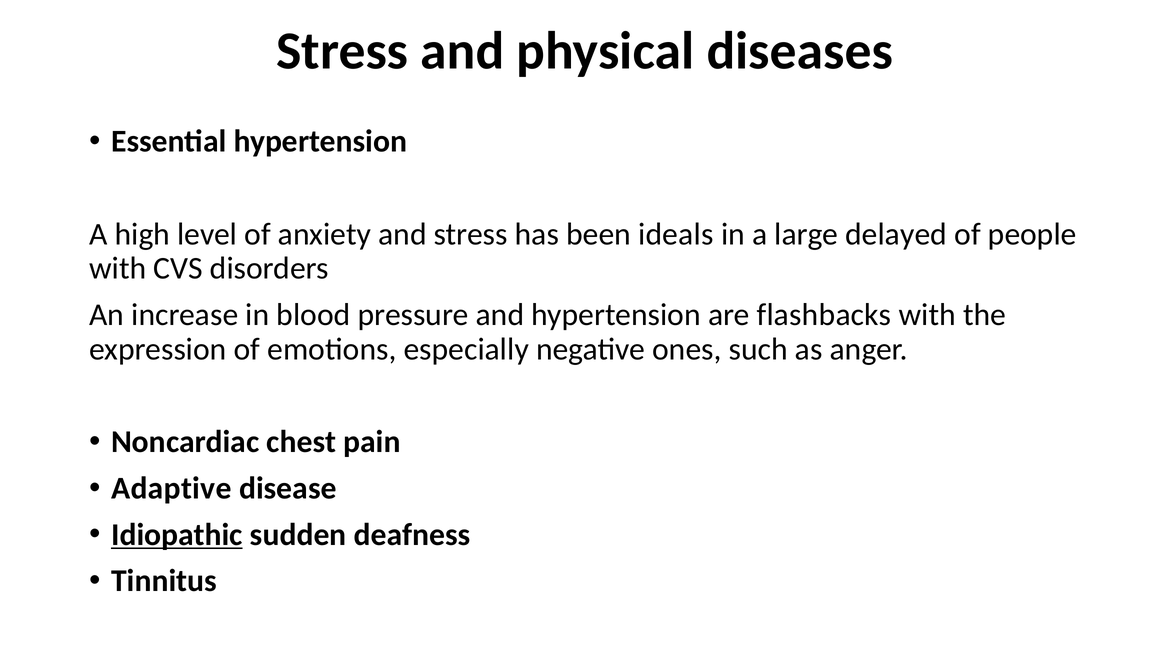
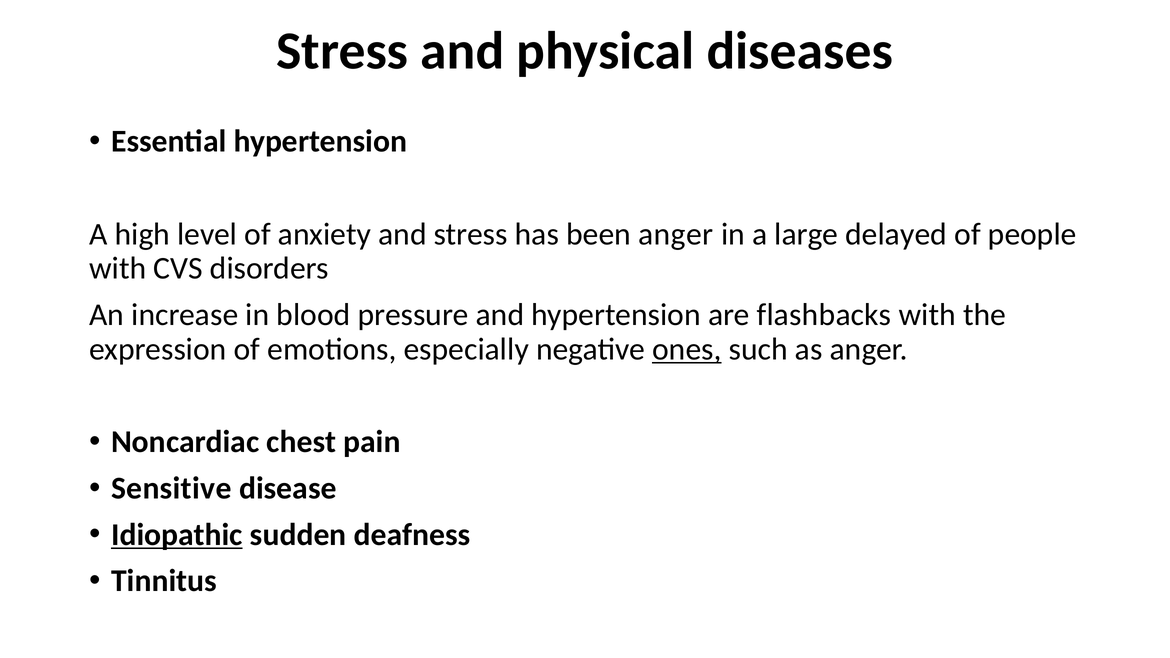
been ideals: ideals -> anger
ones underline: none -> present
Adaptive: Adaptive -> Sensitive
